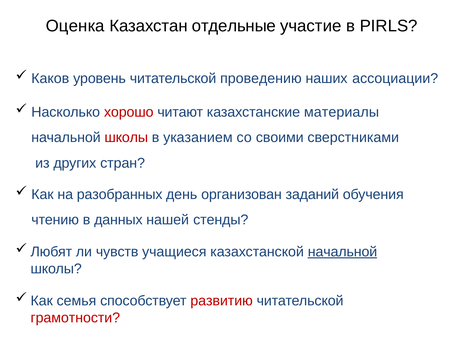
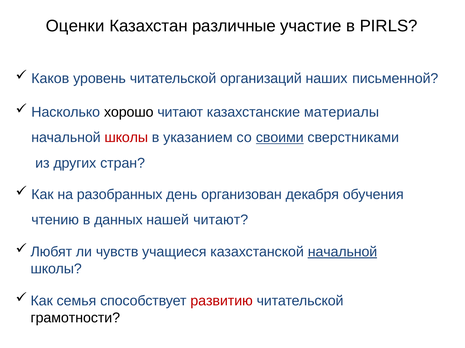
Оценка: Оценка -> Оценки
отдельные: отдельные -> различные
проведению: проведению -> организаций
ассоциации: ассоциации -> письменной
хорошо colour: red -> black
своими underline: none -> present
заданий: заданий -> декабря
нашей стенды: стенды -> читают
грамотности colour: red -> black
